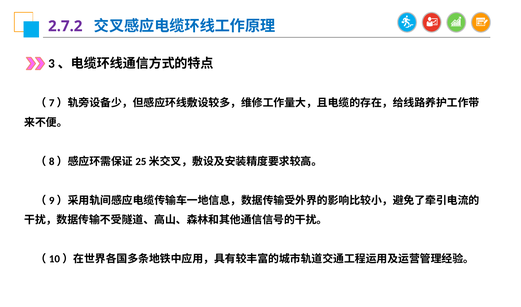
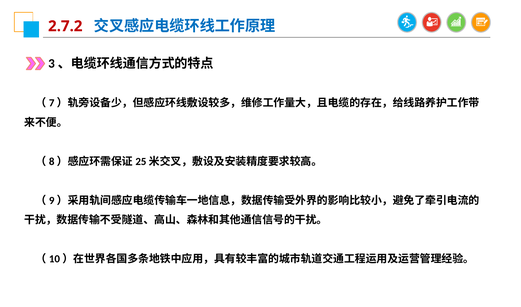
2.7.2 colour: purple -> red
